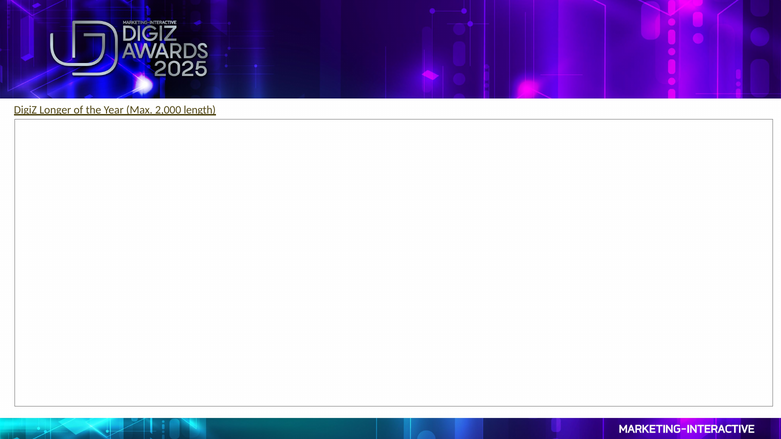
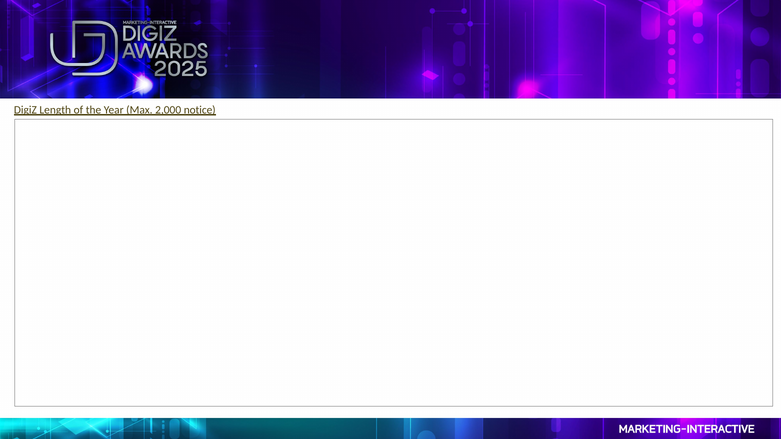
Longer: Longer -> Length
length: length -> notice
